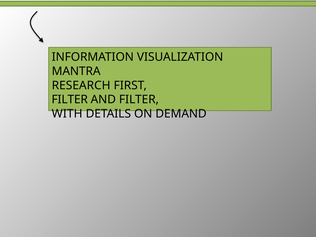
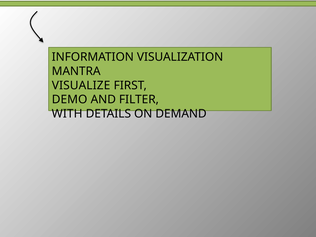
RESEARCH: RESEARCH -> VISUALIZE
FILTER at (70, 100): FILTER -> DEMO
